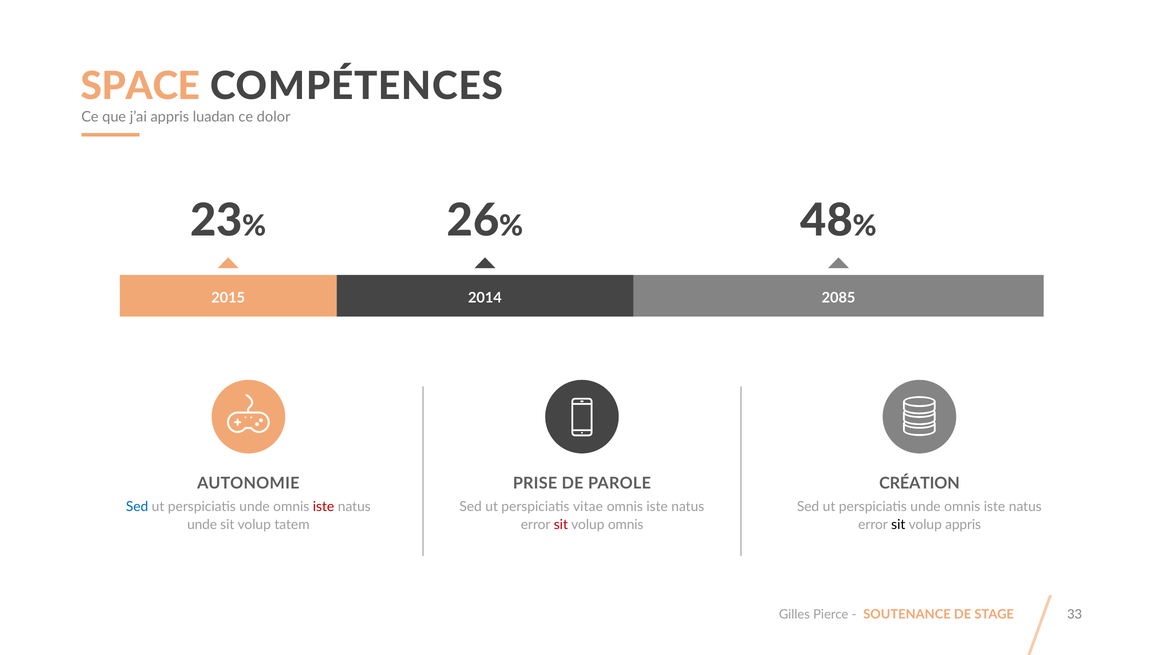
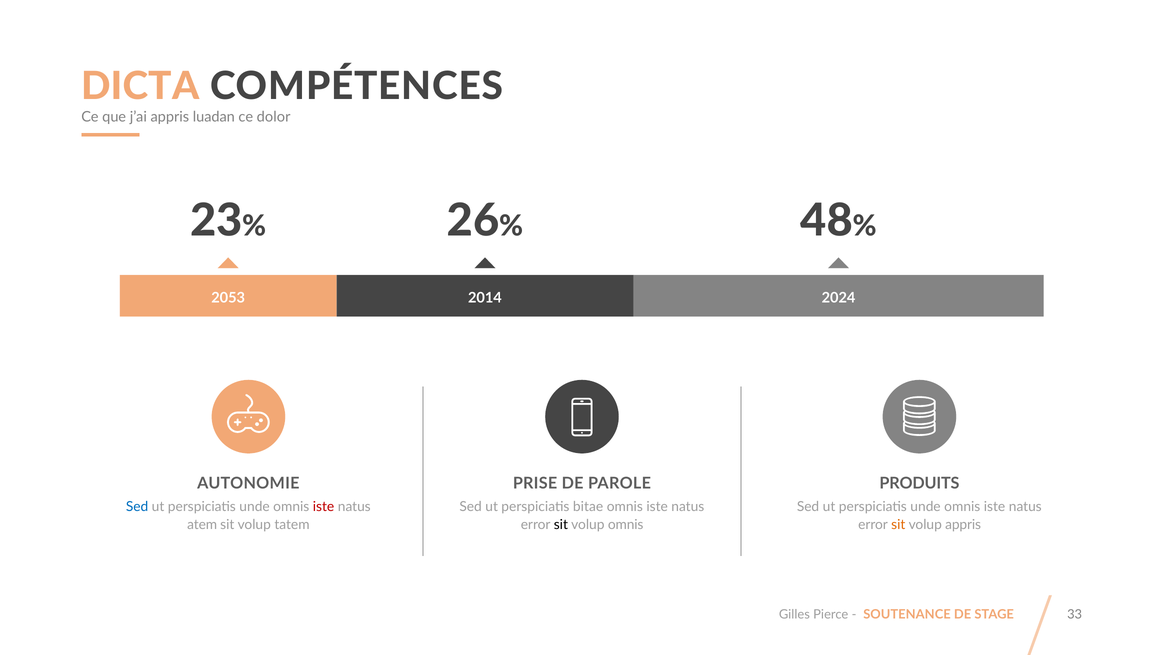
SPACE: SPACE -> DICTA
2015: 2015 -> 2053
2085: 2085 -> 2024
CRÉATION: CRÉATION -> PRODUITS
vitae: vitae -> bitae
unde at (202, 524): unde -> atem
sit at (561, 524) colour: red -> black
sit at (898, 524) colour: black -> orange
